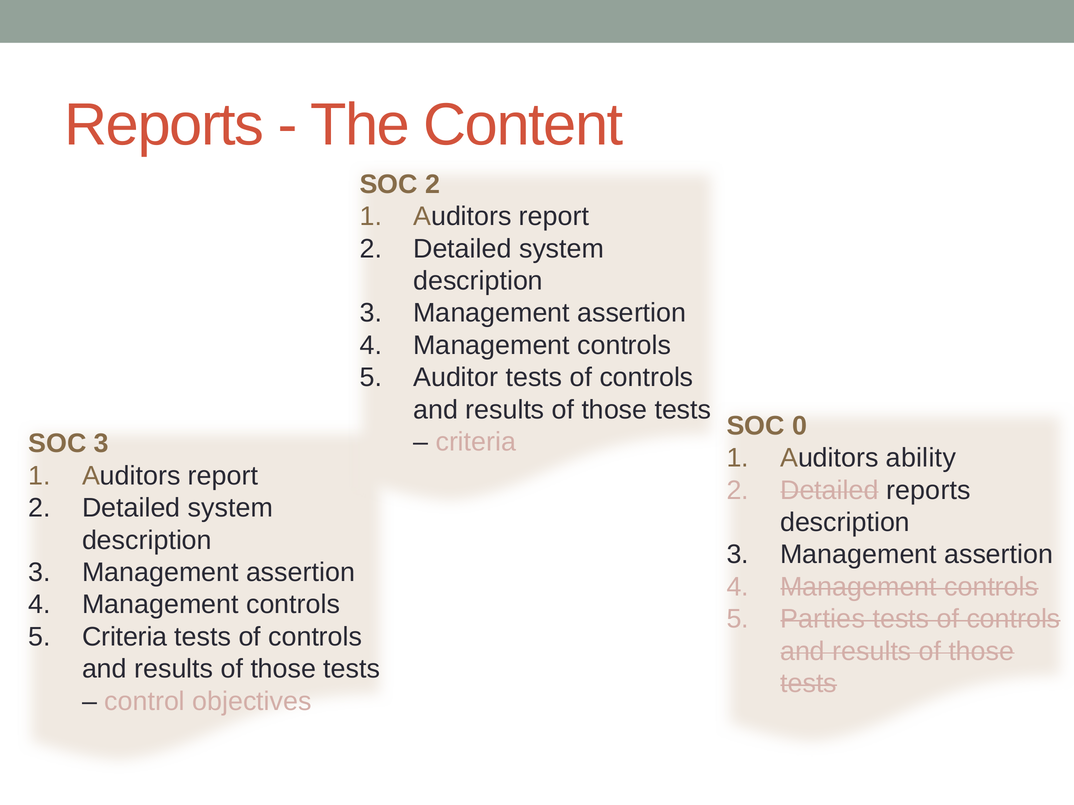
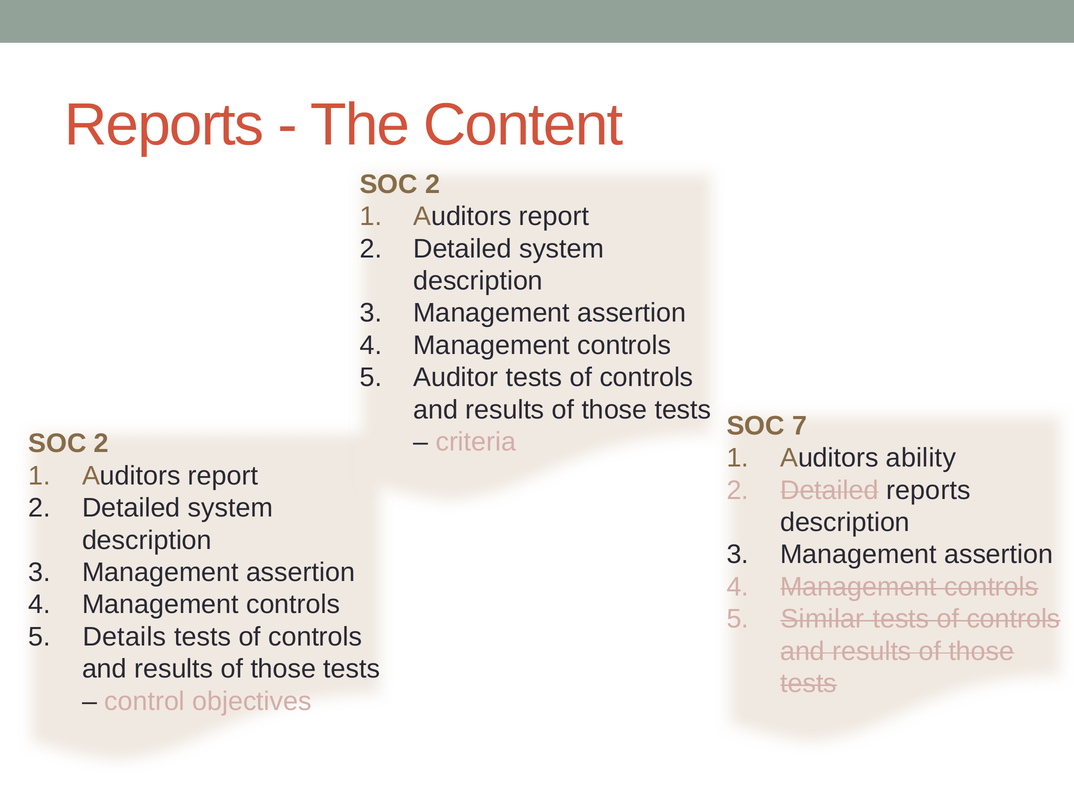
0: 0 -> 7
3 at (101, 444): 3 -> 2
Parties: Parties -> Similar
Criteria at (125, 637): Criteria -> Details
